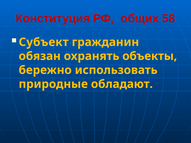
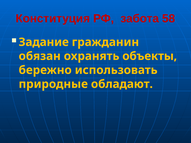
общих: общих -> забота
Субъект: Субъект -> Задание
